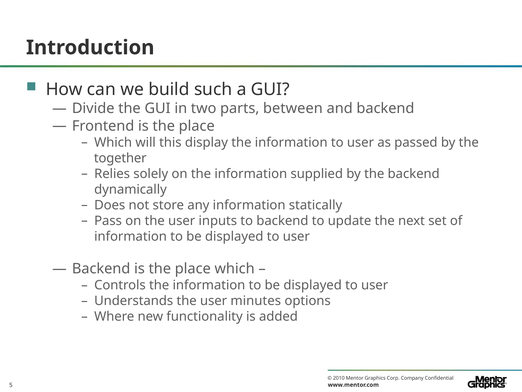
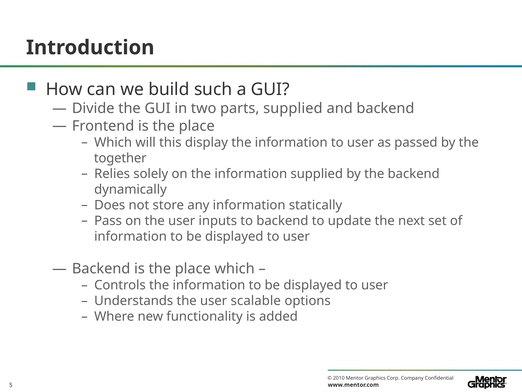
parts between: between -> supplied
minutes: minutes -> scalable
